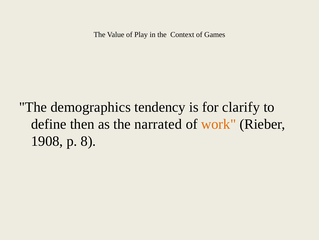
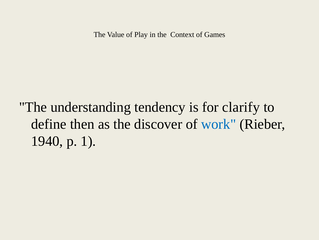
demographics: demographics -> understanding
narrated: narrated -> discover
work colour: orange -> blue
1908: 1908 -> 1940
8: 8 -> 1
